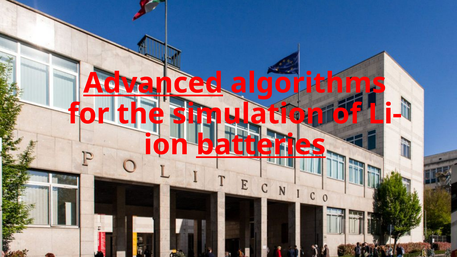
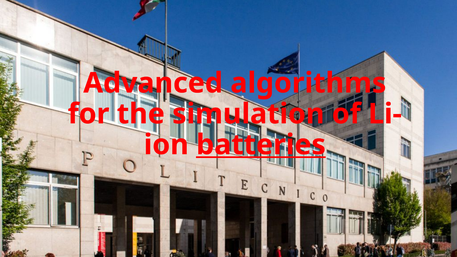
Advanced underline: present -> none
